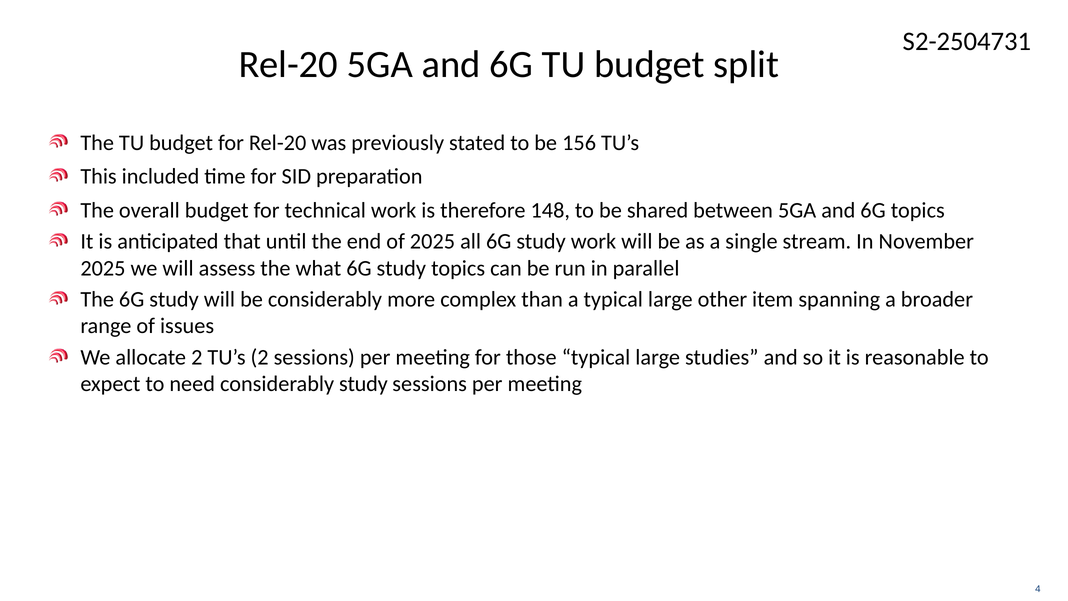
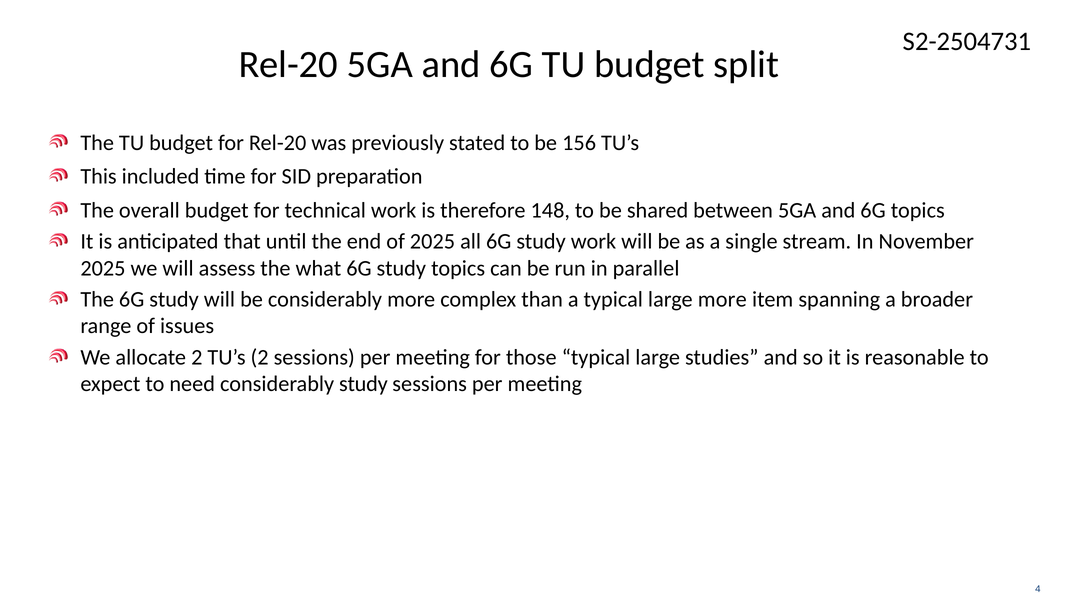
large other: other -> more
